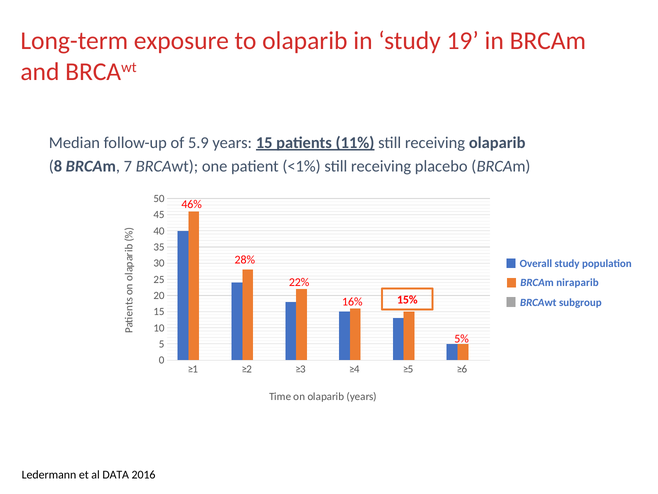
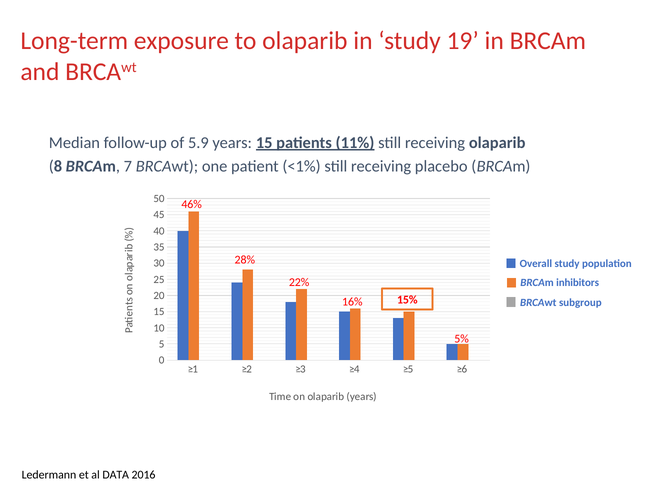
niraparib: niraparib -> inhibitors
